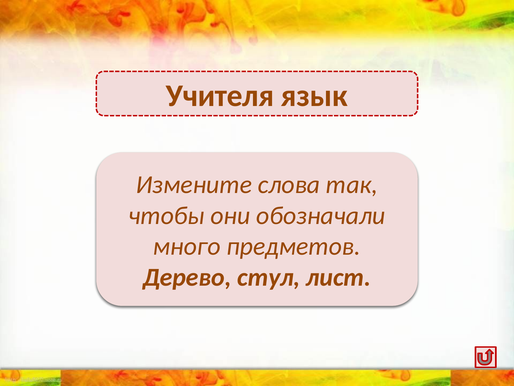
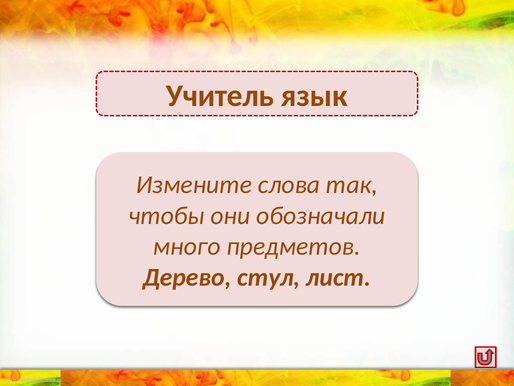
Учителя: Учителя -> Учитель
